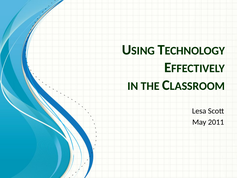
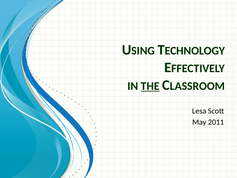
THE underline: none -> present
